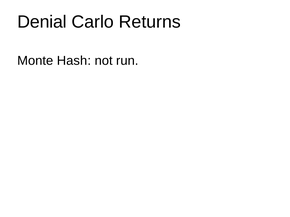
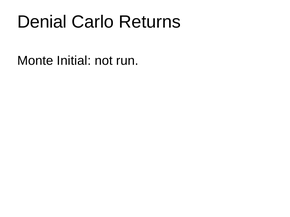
Hash: Hash -> Initial
